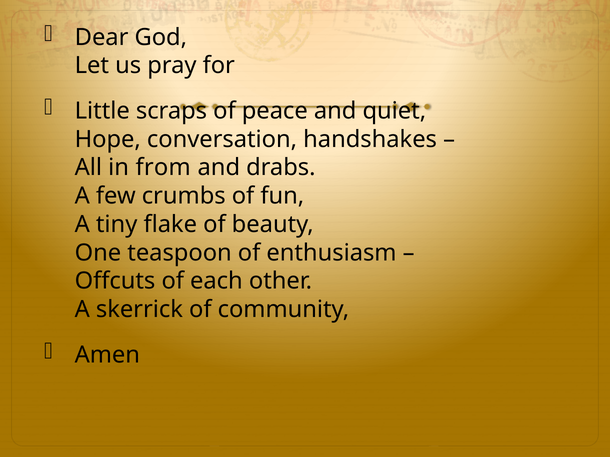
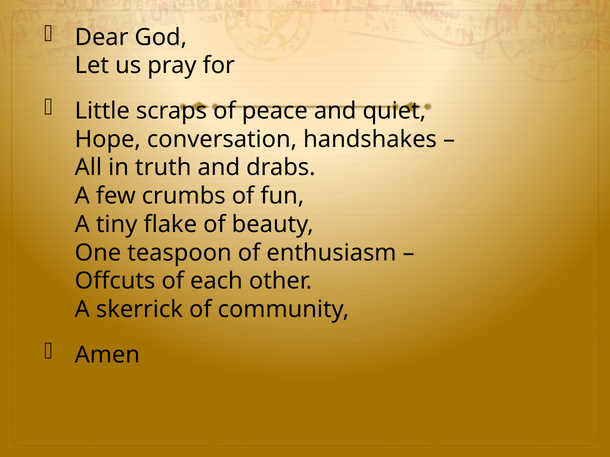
from: from -> truth
